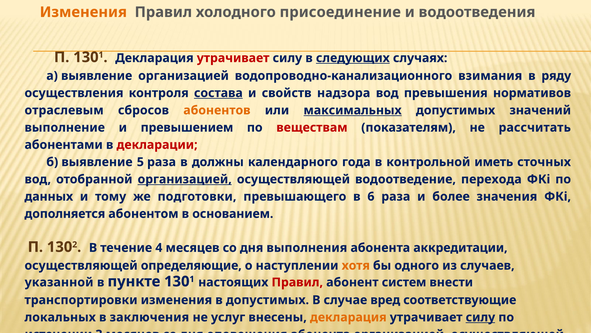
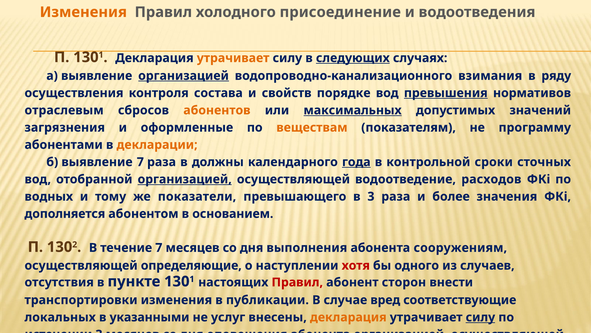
утрачивает at (233, 58) colour: red -> orange
организацией at (184, 76) underline: none -> present
состава underline: present -> none
надзора: надзора -> порядке
превышения underline: none -> present
выполнение: выполнение -> загрязнения
превышением: превышением -> оформленные
веществам colour: red -> orange
рассчитать: рассчитать -> программу
декларации colour: red -> orange
выявление 5: 5 -> 7
года underline: none -> present
иметь: иметь -> сроки
перехода: перехода -> расходов
данных: данных -> водных
подготовки: подготовки -> показатели
в 6: 6 -> 3
течение 4: 4 -> 7
аккредитации: аккредитации -> сооружениям
хотя colour: orange -> red
указанной: указанной -> отсутствия
систем: систем -> сторон
в допустимых: допустимых -> публикации
заключения: заключения -> указанными
